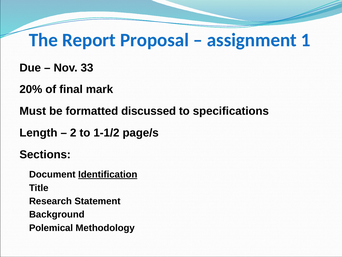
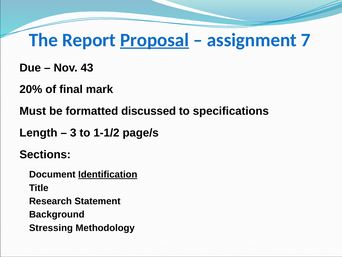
Proposal underline: none -> present
1: 1 -> 7
33: 33 -> 43
2: 2 -> 3
Polemical: Polemical -> Stressing
